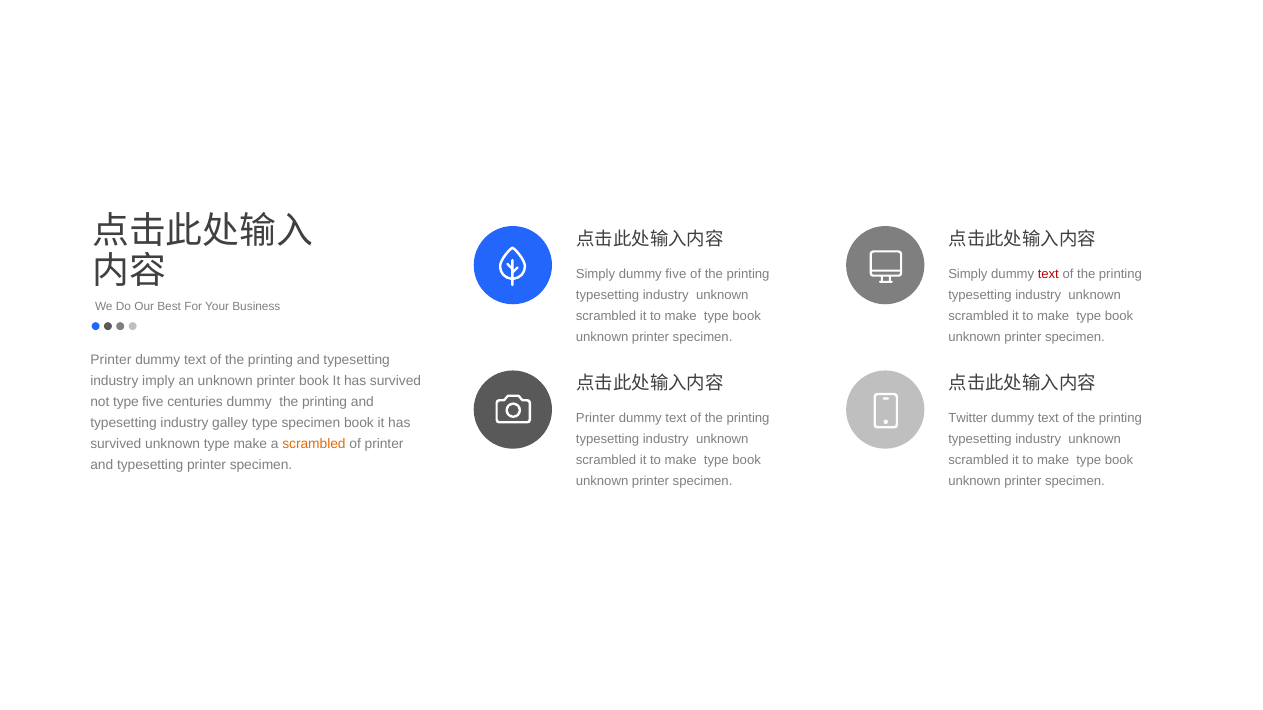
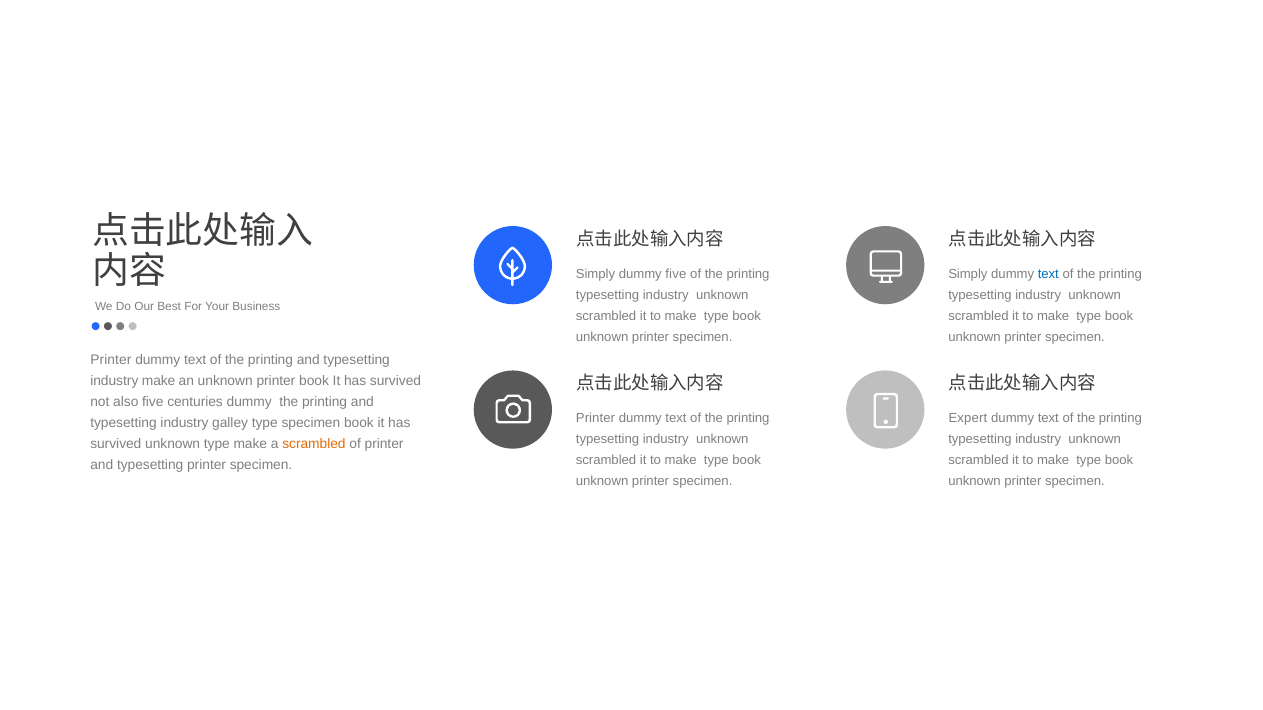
text at (1048, 274) colour: red -> blue
industry imply: imply -> make
not type: type -> also
Twitter: Twitter -> Expert
